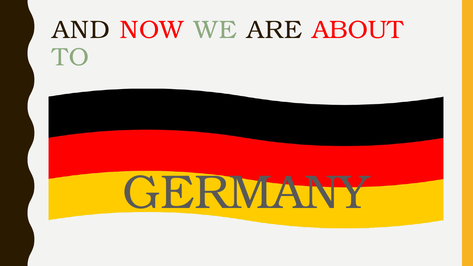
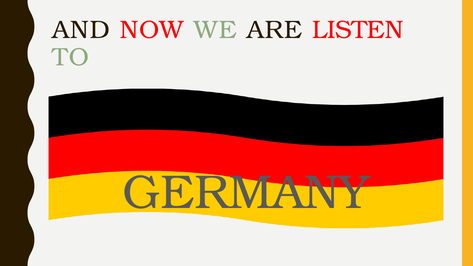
ABOUT: ABOUT -> LISTEN
